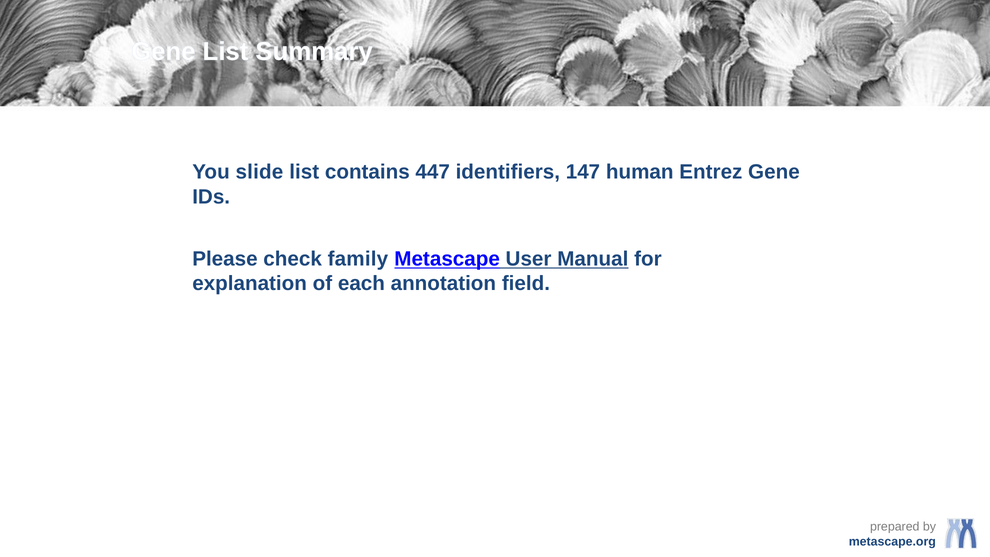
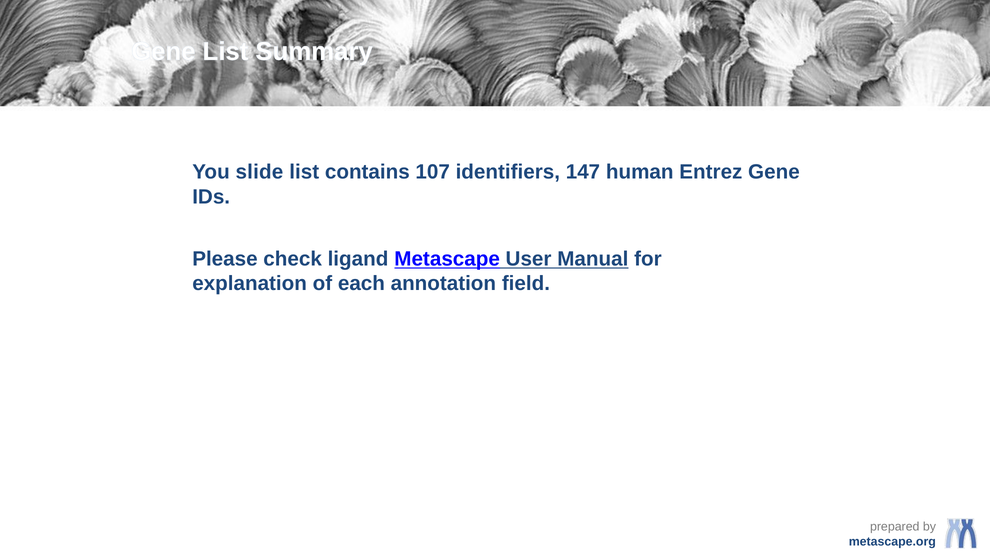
447: 447 -> 107
family: family -> ligand
